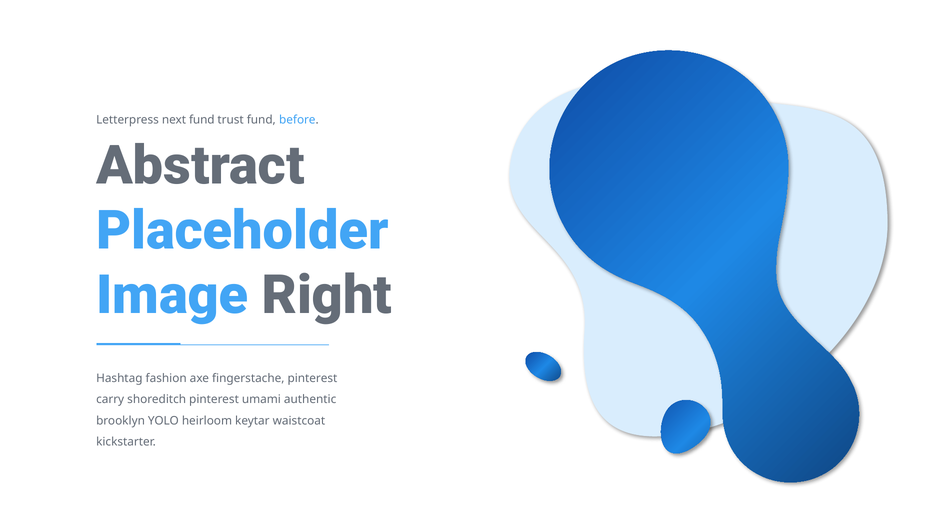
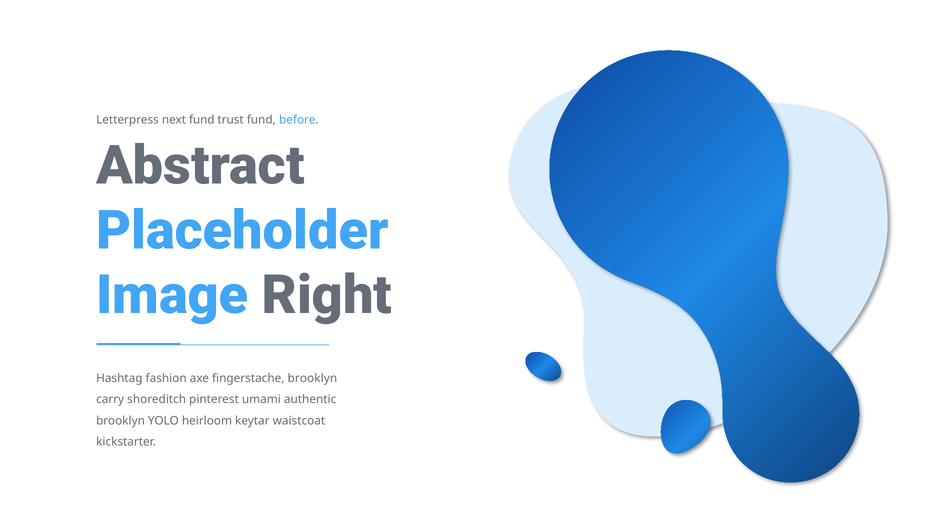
fingerstache pinterest: pinterest -> brooklyn
